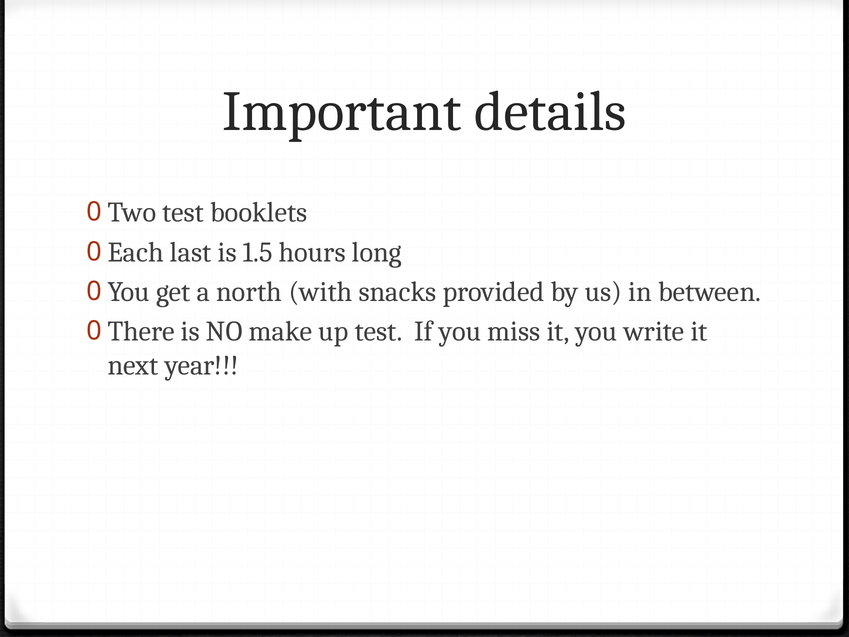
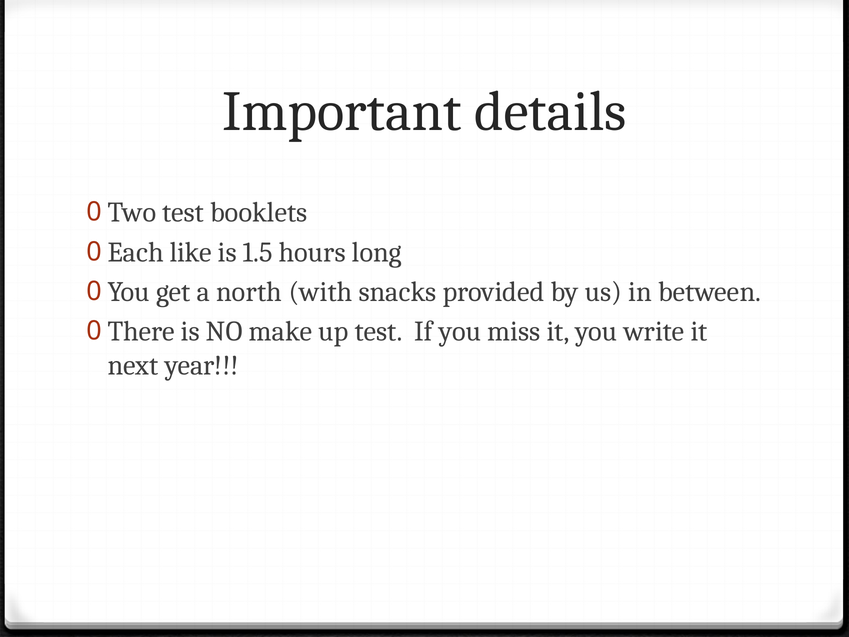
last: last -> like
